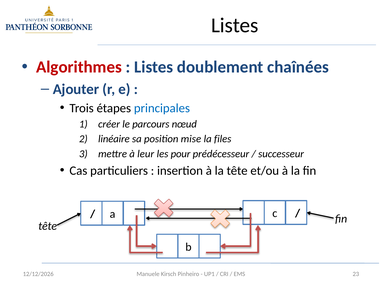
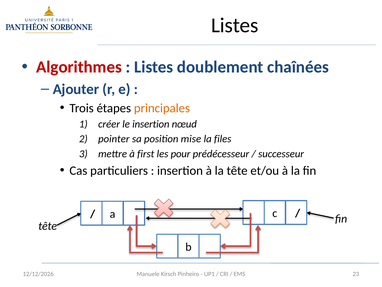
principales colour: blue -> orange
le parcours: parcours -> insertion
linéaire: linéaire -> pointer
leur: leur -> first
